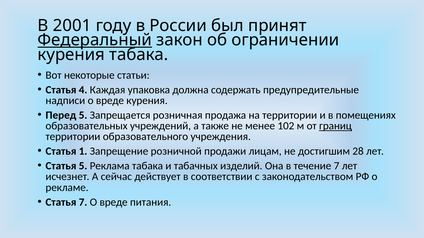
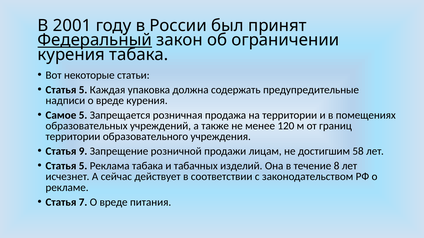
4 at (83, 90): 4 -> 5
Перед: Перед -> Самое
102: 102 -> 120
границ underline: present -> none
1: 1 -> 9
28: 28 -> 58
течение 7: 7 -> 8
